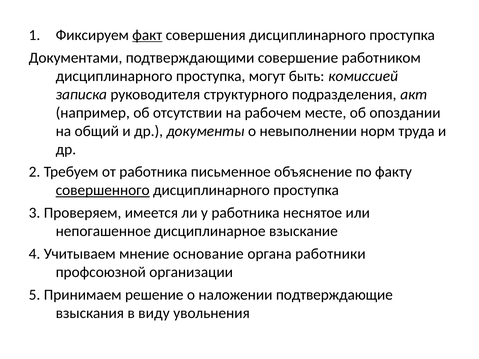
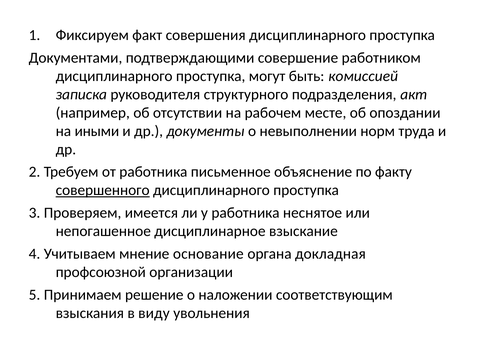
факт underline: present -> none
общий: общий -> иными
работники: работники -> докладная
подтверждающие: подтверждающие -> соответствующим
